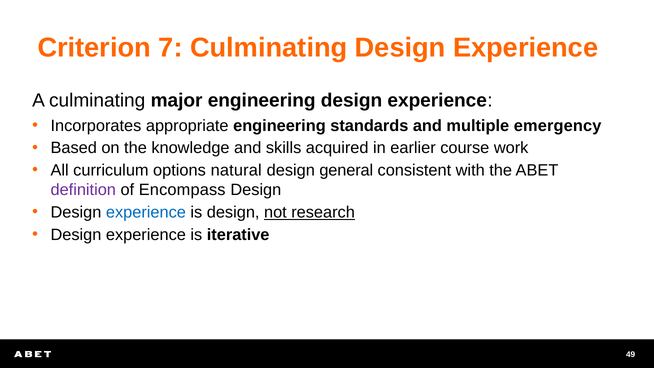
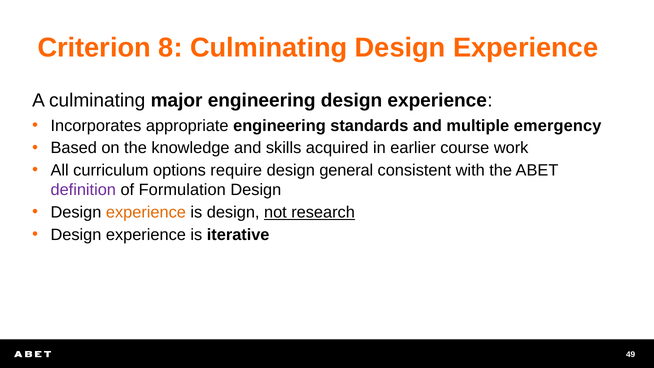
7: 7 -> 8
natural: natural -> require
Encompass: Encompass -> Formulation
experience at (146, 212) colour: blue -> orange
